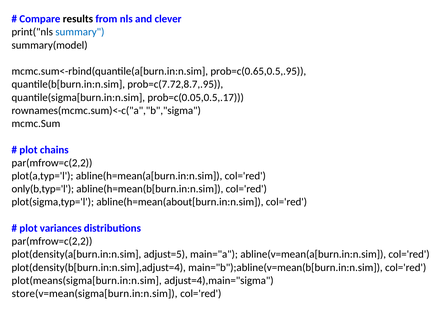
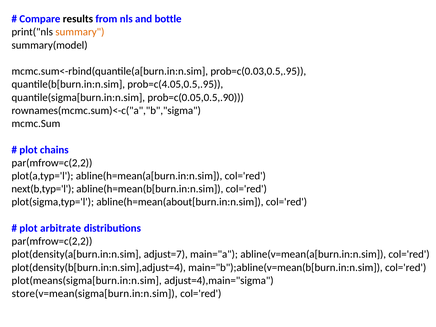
clever: clever -> bottle
summary colour: blue -> orange
prob=c(0.65,0.5,.95: prob=c(0.65,0.5,.95 -> prob=c(0.03,0.5,.95
prob=c(7.72,8.7,.95: prob=c(7.72,8.7,.95 -> prob=c(4.05,0.5,.95
prob=c(0.05,0.5,.17: prob=c(0.05,0.5,.17 -> prob=c(0.05,0.5,.90
only(b,typ='l: only(b,typ='l -> next(b,typ='l
variances: variances -> arbitrate
adjust=5: adjust=5 -> adjust=7
